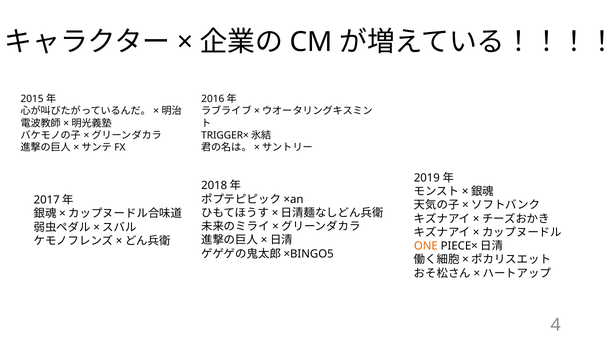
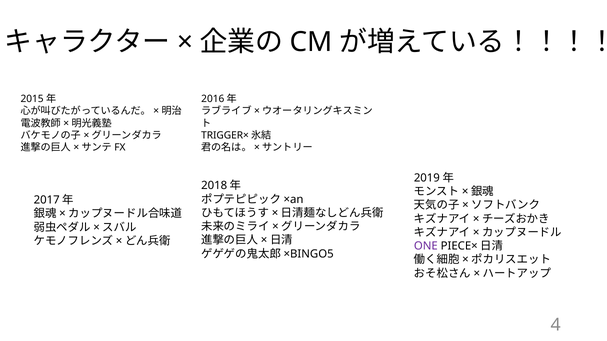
ONE colour: orange -> purple
